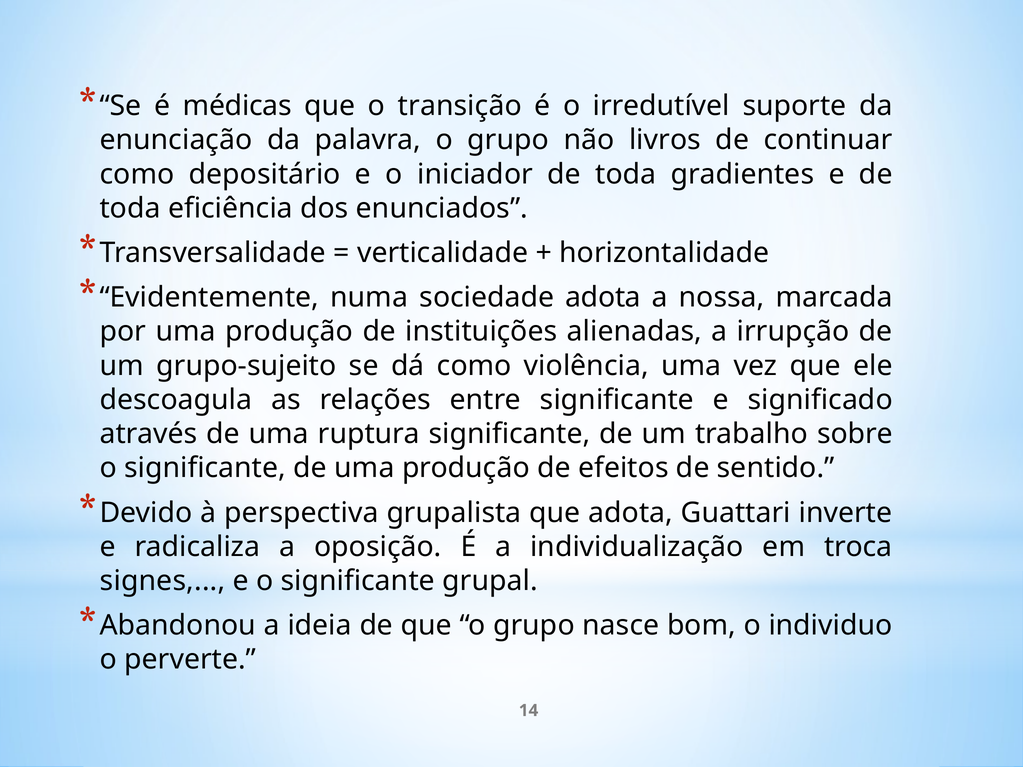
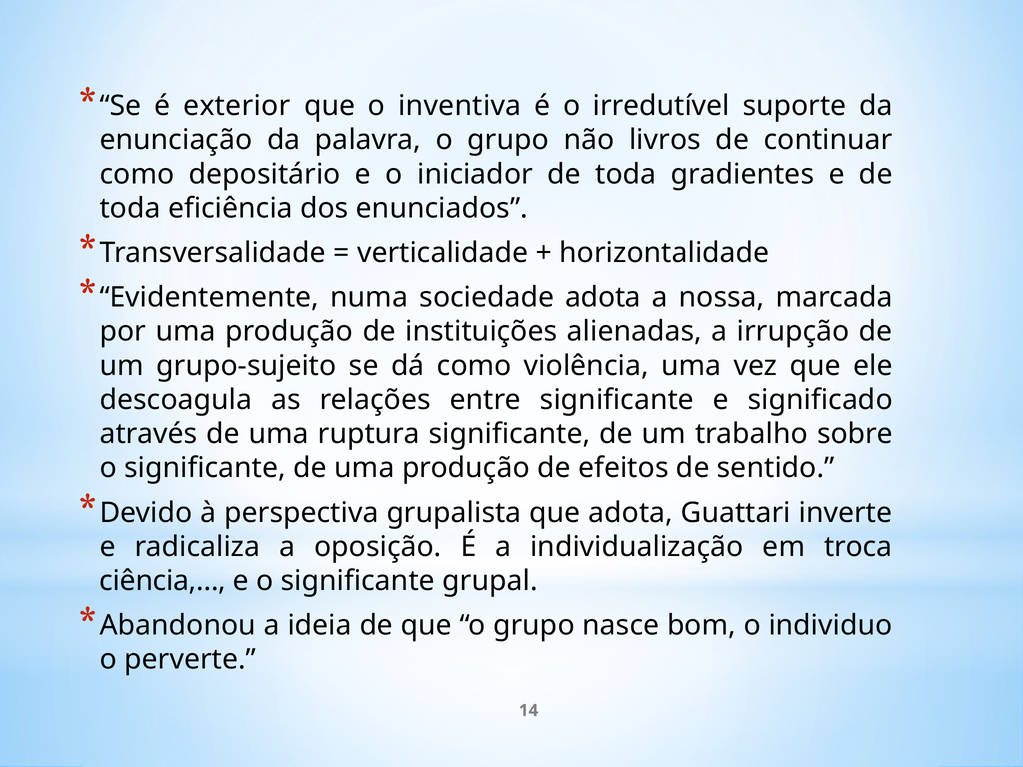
médicas: médicas -> exterior
transição: transição -> inventiva
signes: signes -> ciência
